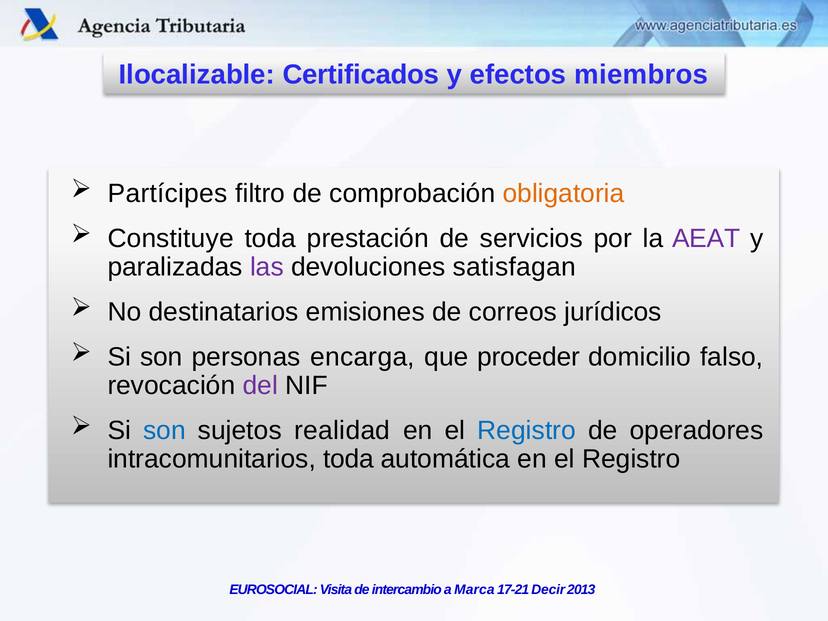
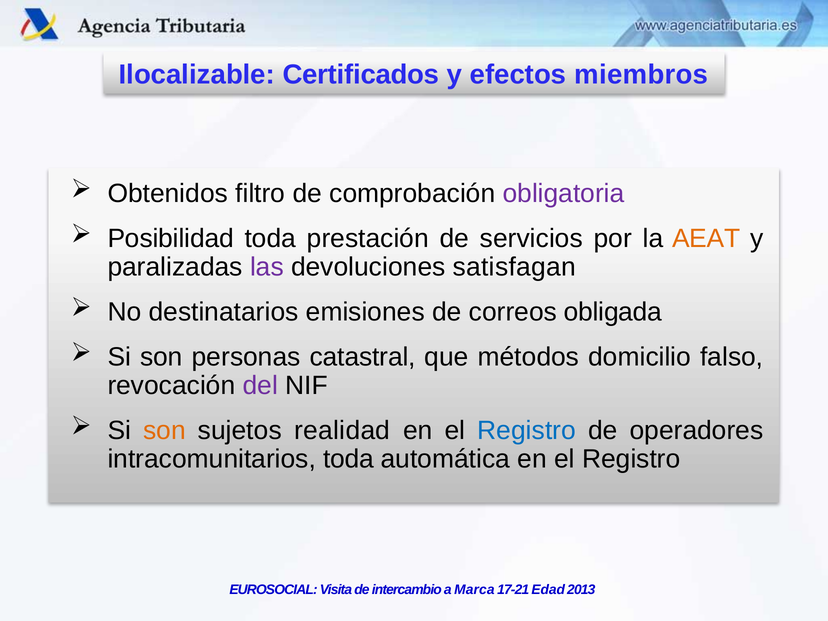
Partícipes: Partícipes -> Obtenidos
obligatoria colour: orange -> purple
Constituye: Constituye -> Posibilidad
AEAT colour: purple -> orange
jurídicos: jurídicos -> obligada
encarga: encarga -> catastral
proceder: proceder -> métodos
son at (164, 430) colour: blue -> orange
Decir: Decir -> Edad
